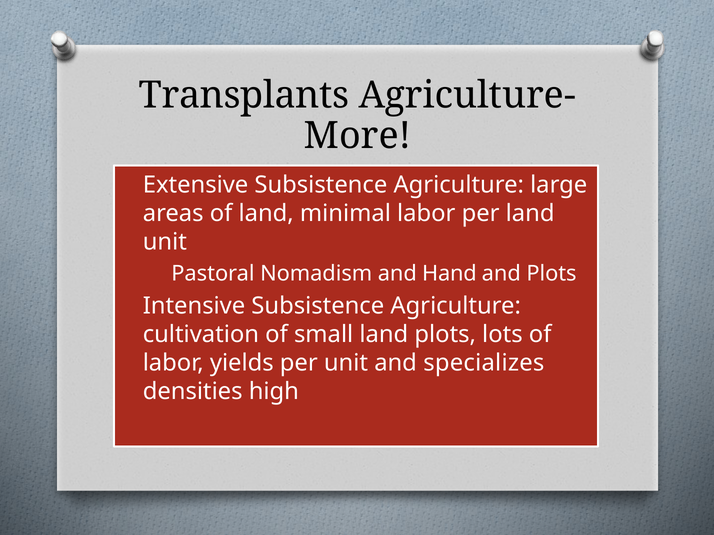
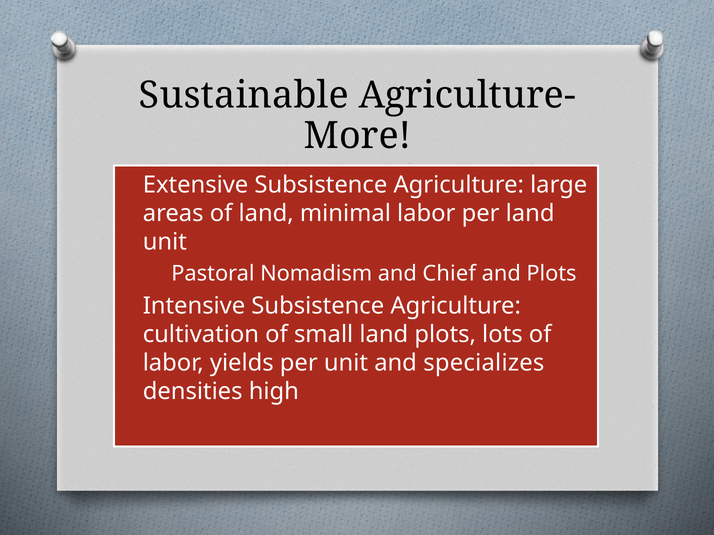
Transplants: Transplants -> Sustainable
Hand: Hand -> Chief
